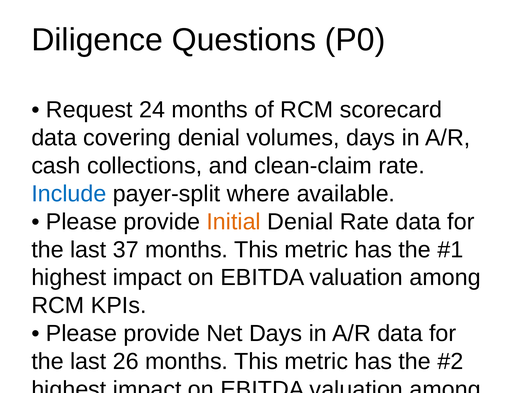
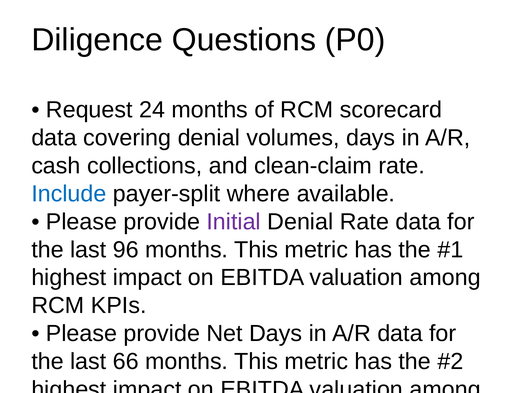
Initial colour: orange -> purple
37: 37 -> 96
26: 26 -> 66
